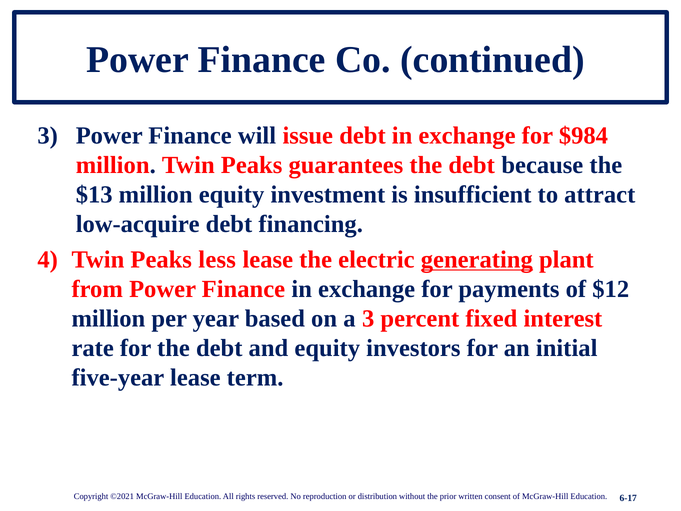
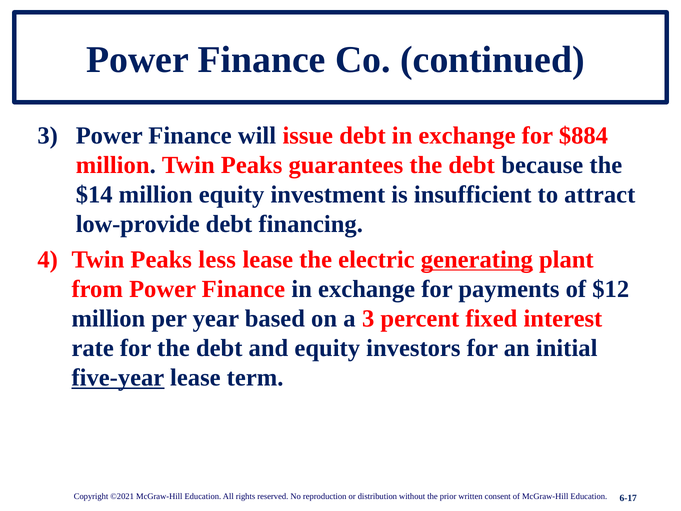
$984: $984 -> $884
$13: $13 -> $14
low-acquire: low-acquire -> low-provide
five-year underline: none -> present
